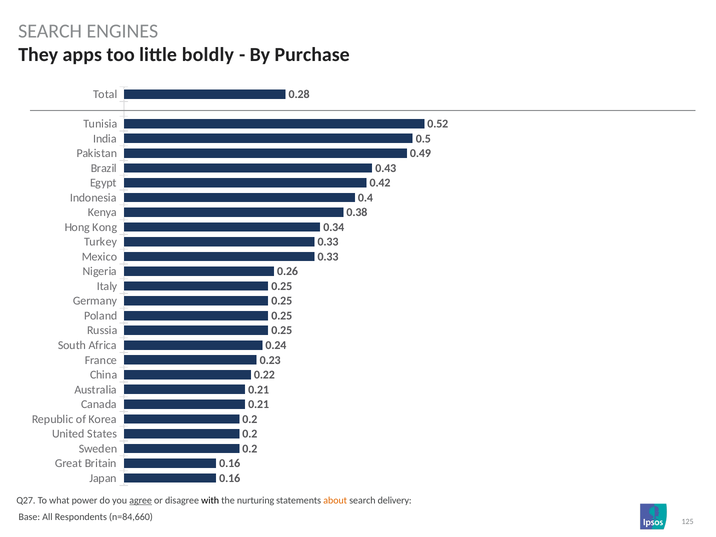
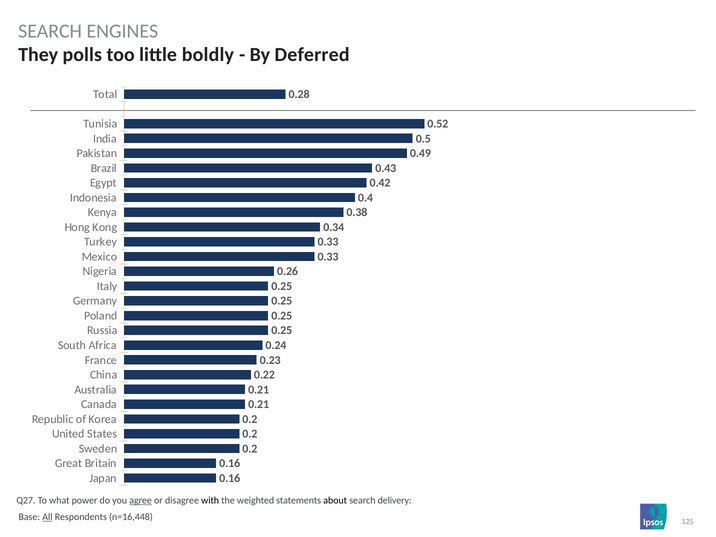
apps: apps -> polls
Purchase: Purchase -> Deferred
nurturing: nurturing -> weighted
about colour: orange -> black
All underline: none -> present
n=84,660: n=84,660 -> n=16,448
